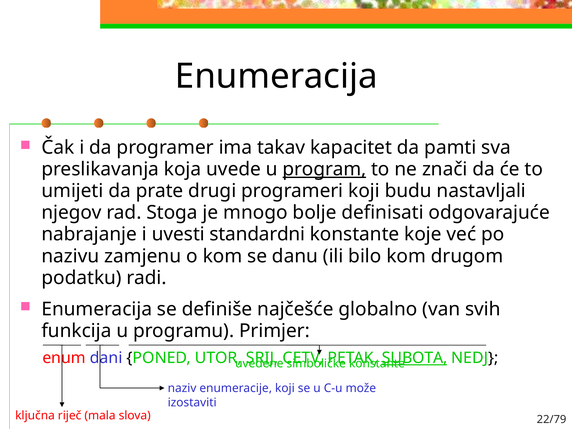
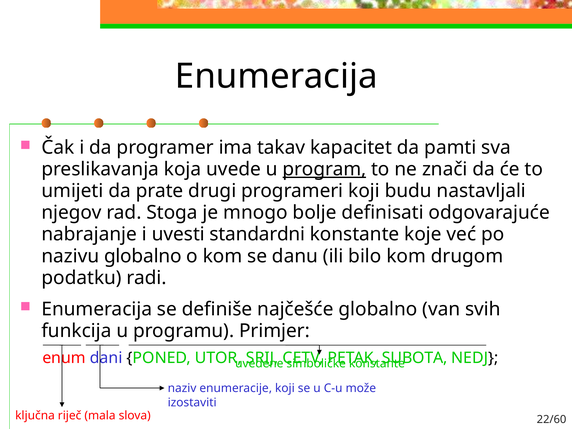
nazivu zamjenu: zamjenu -> globalno
SUBOTA underline: present -> none
22/79: 22/79 -> 22/60
